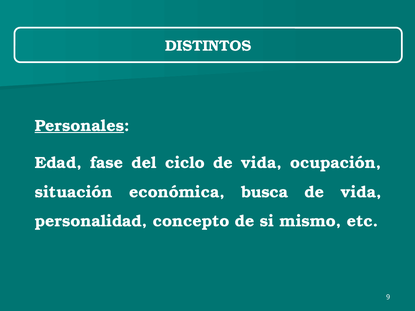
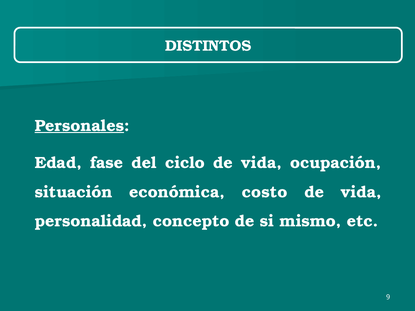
busca: busca -> costo
